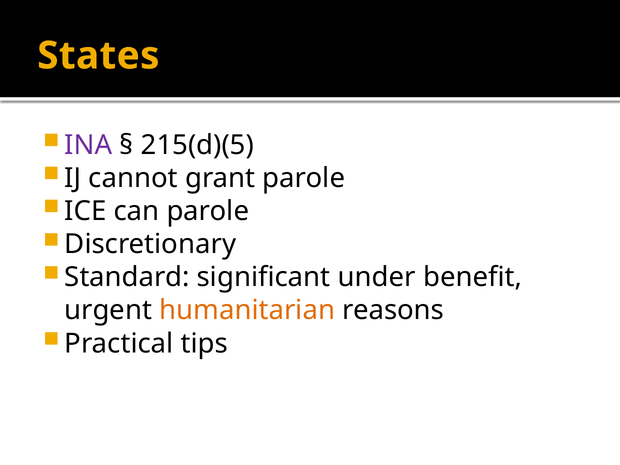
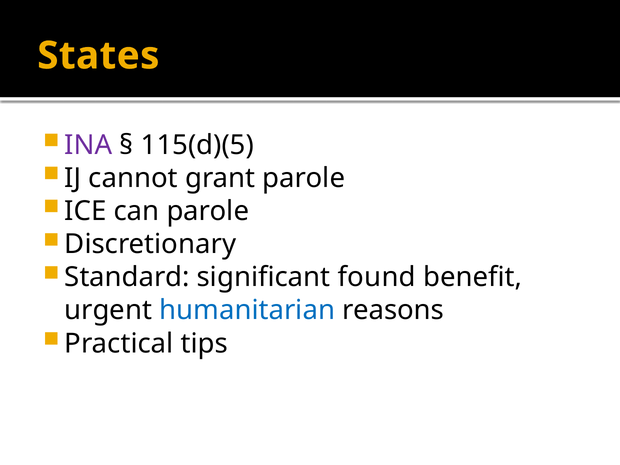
215(d)(5: 215(d)(5 -> 115(d)(5
under: under -> found
humanitarian colour: orange -> blue
